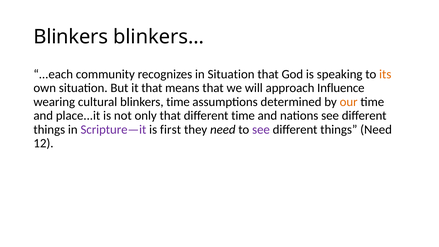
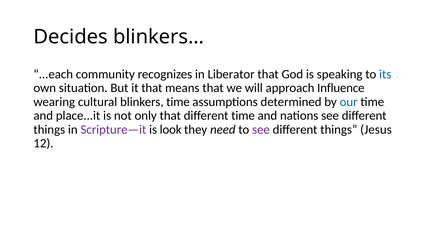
Blinkers at (71, 37): Blinkers -> Decides
in Situation: Situation -> Liberator
its colour: orange -> blue
our colour: orange -> blue
first: first -> look
things Need: Need -> Jesus
